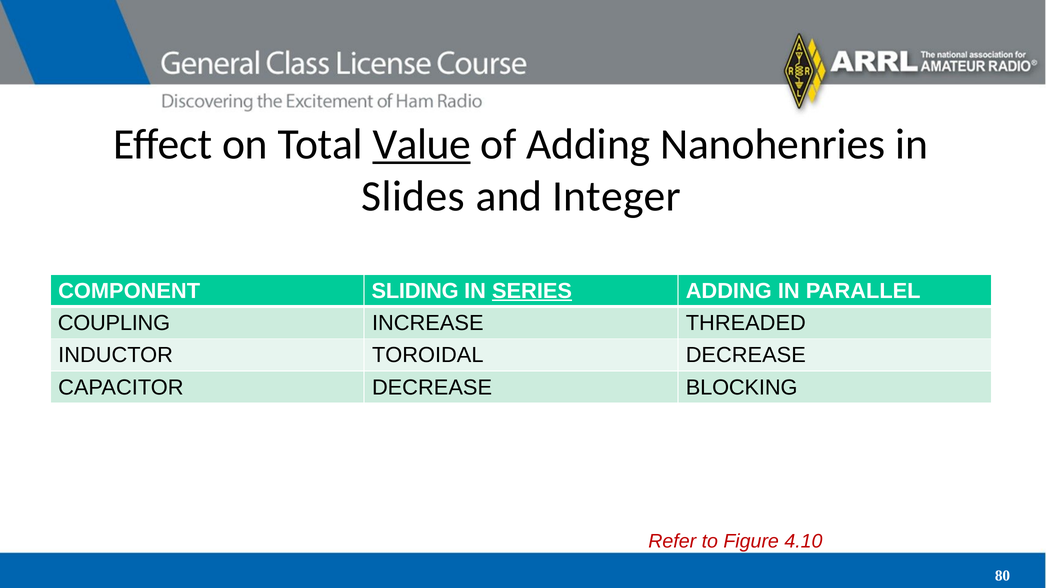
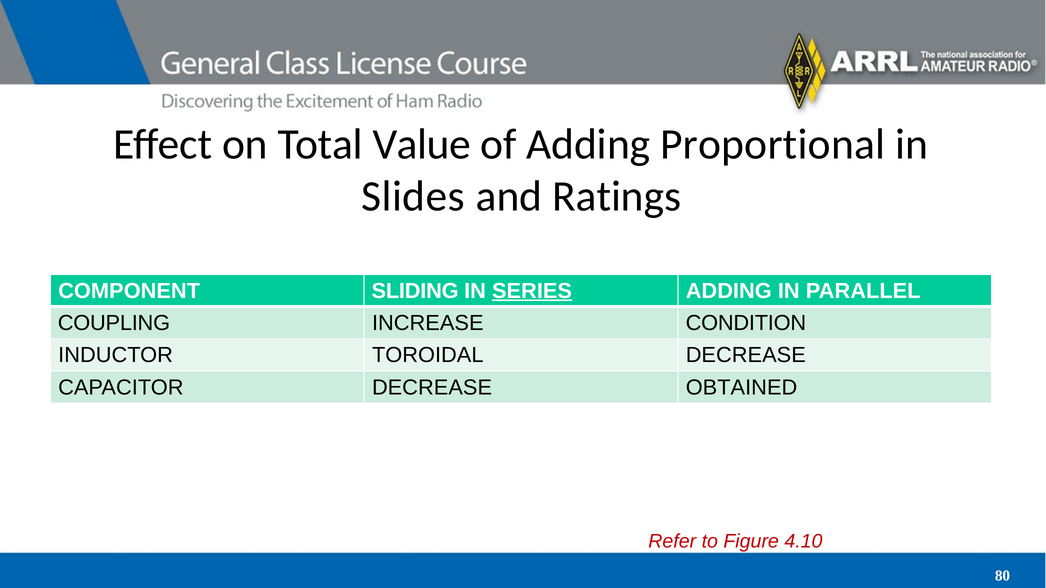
Value underline: present -> none
Nanohenries: Nanohenries -> Proportional
Integer: Integer -> Ratings
THREADED: THREADED -> CONDITION
BLOCKING: BLOCKING -> OBTAINED
